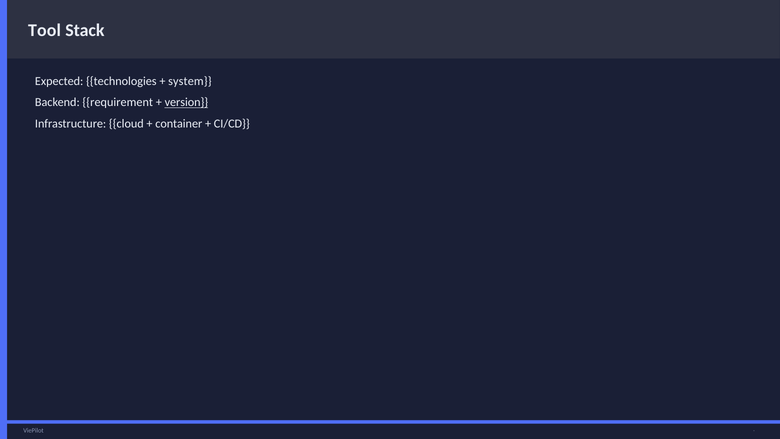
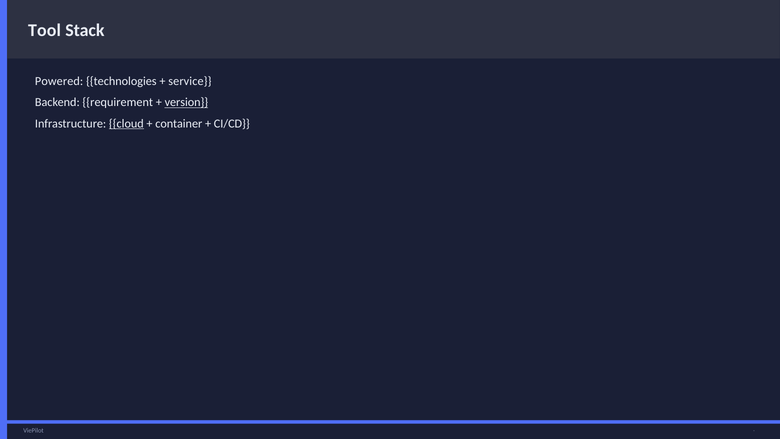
Expected: Expected -> Powered
system: system -> service
cloud underline: none -> present
